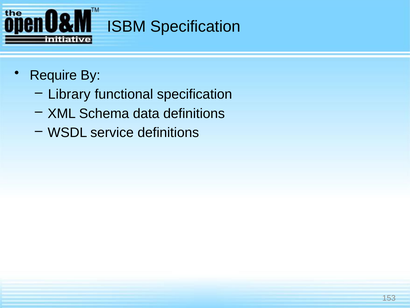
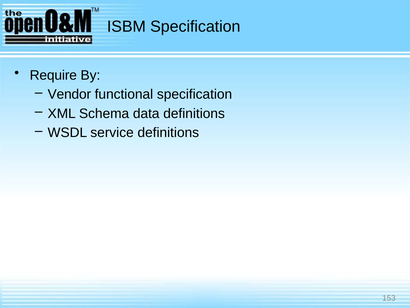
Library: Library -> Vendor
